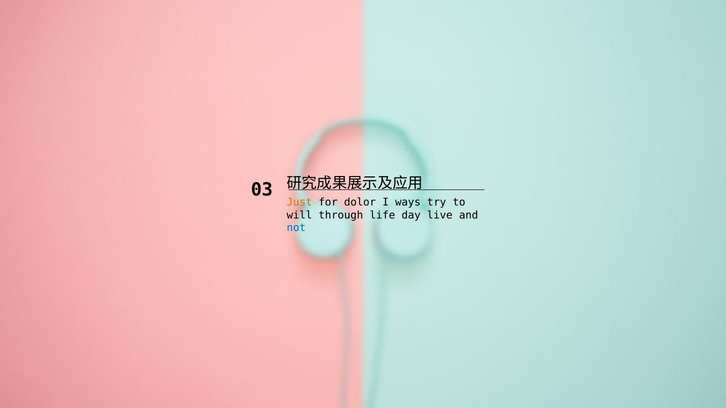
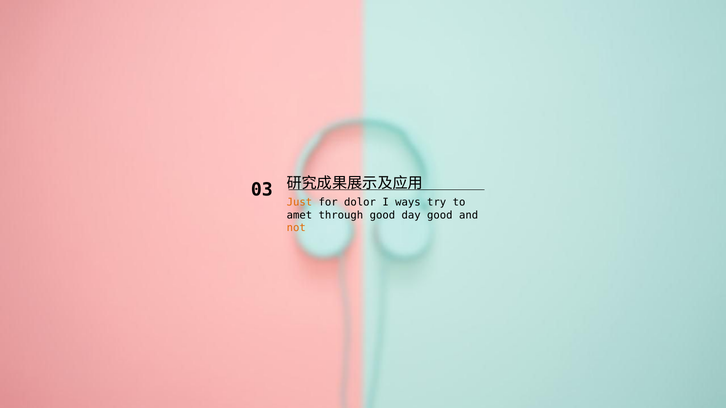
will: will -> amet
through life: life -> good
day live: live -> good
not colour: blue -> orange
